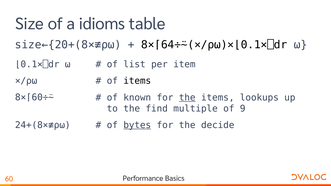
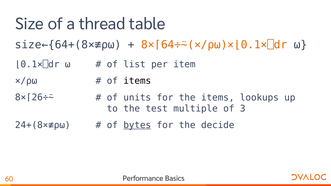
idioms: idioms -> thread
size←{20+(8×≢⍴⍵: size←{20+(8×≢⍴⍵ -> size←{64+(8×≢⍴⍵
8×⌈64÷⍨(×/⍴⍵)×⌊0.1×⎕dr colour: black -> orange
8×⌈60÷⍨: 8×⌈60÷⍨ -> 8×⌈26÷⍨
known: known -> units
the at (187, 98) underline: present -> none
find: find -> test
9: 9 -> 3
